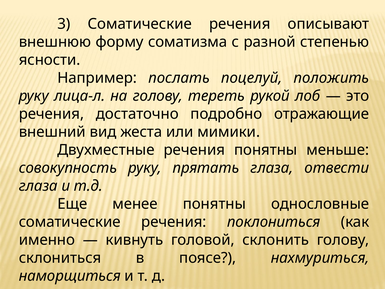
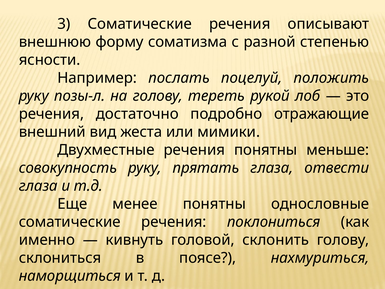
лица-л: лица-л -> позы-л
